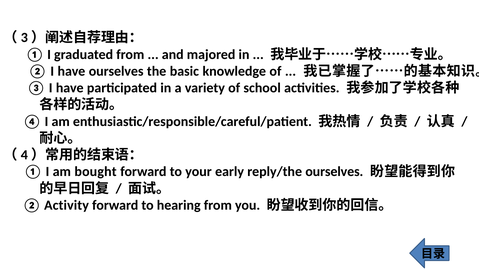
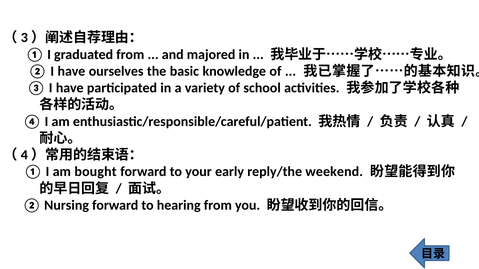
reply/the ourselves: ourselves -> weekend
Activity: Activity -> Nursing
